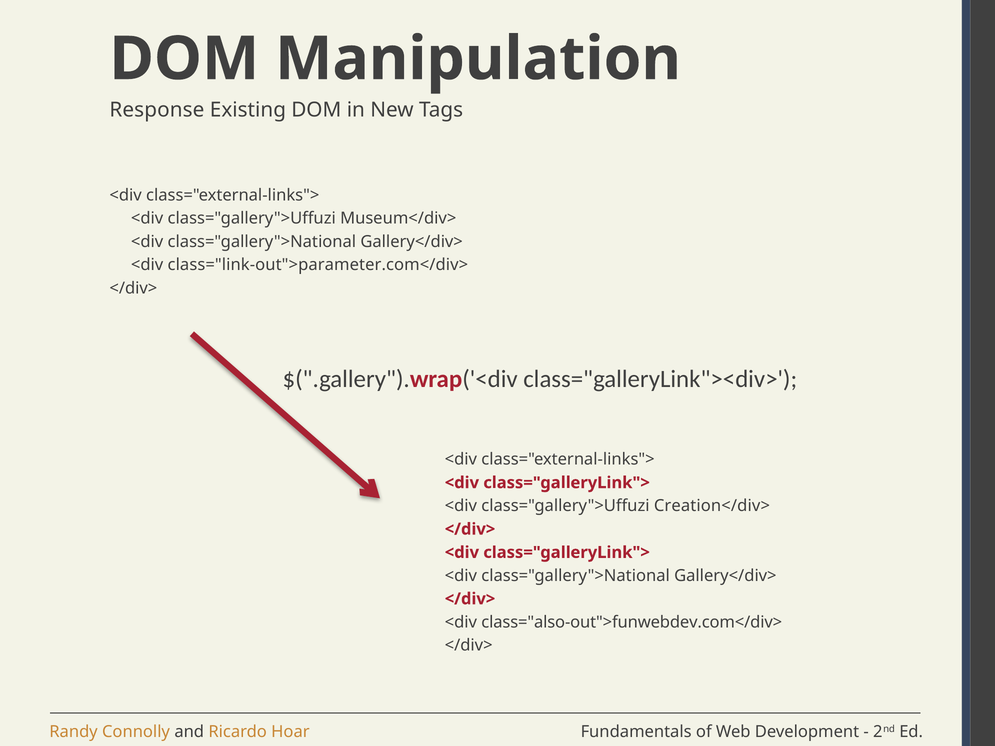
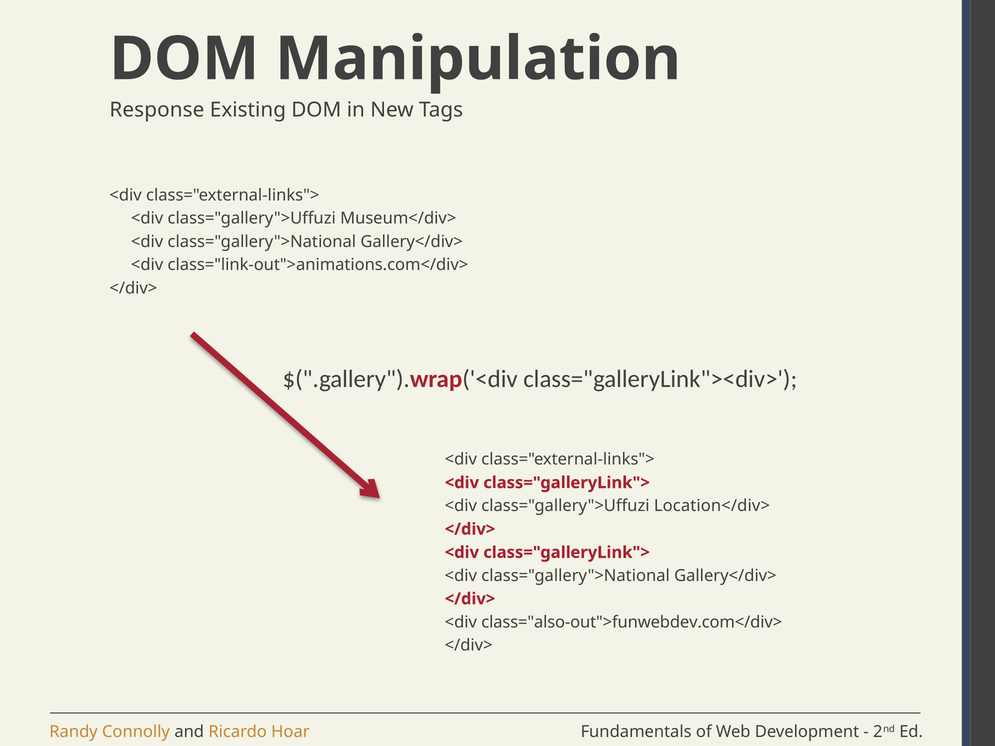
class="link-out">parameter.com</div>: class="link-out">parameter.com</div> -> class="link-out">animations.com</div>
Creation</div>: Creation</div> -> Location</div>
